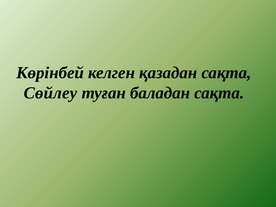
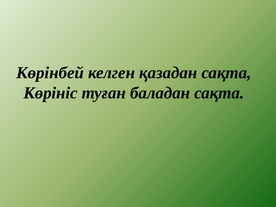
Сөйлеу: Сөйлеу -> Көрініс
